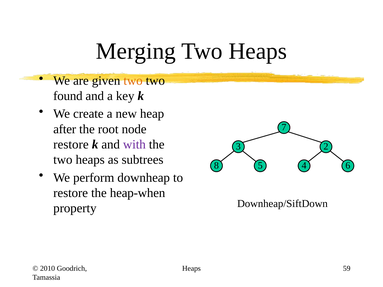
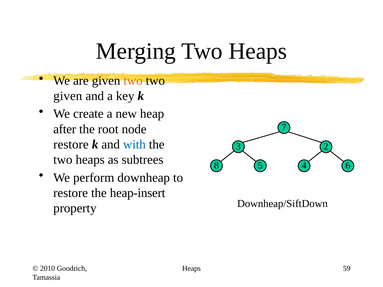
found at (68, 96): found -> given
with colour: purple -> blue
heap-when: heap-when -> heap-insert
